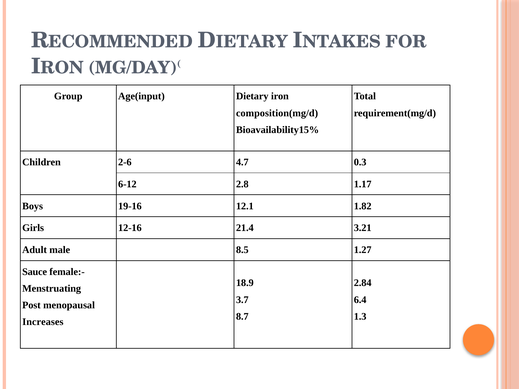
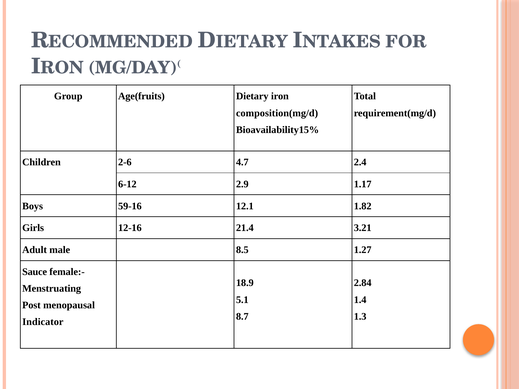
Age(input: Age(input -> Age(fruits
0.3: 0.3 -> 2.4
2.8: 2.8 -> 2.9
19-16: 19-16 -> 59-16
3.7: 3.7 -> 5.1
6.4: 6.4 -> 1.4
Increases: Increases -> Indicator
